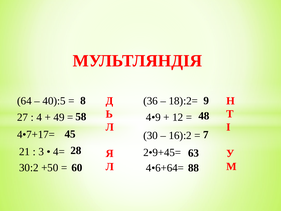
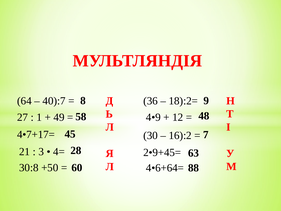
40):5: 40):5 -> 40):7
4: 4 -> 1
30:2: 30:2 -> 30:8
